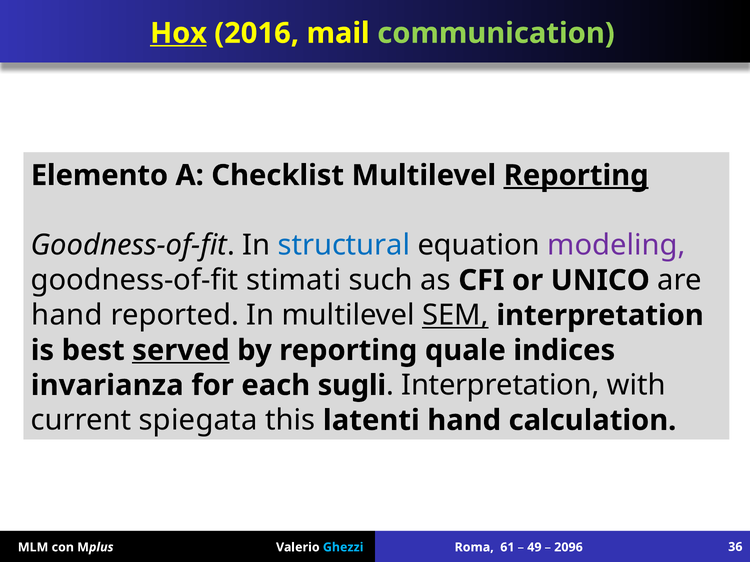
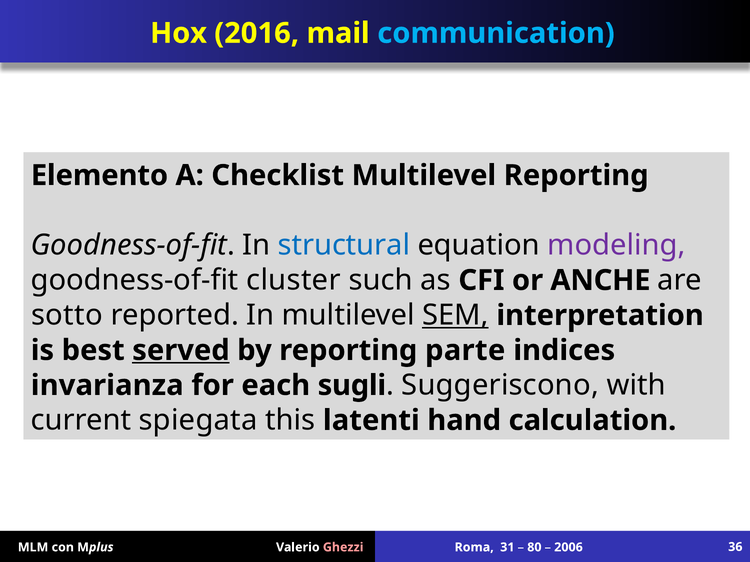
Hox underline: present -> none
communication colour: light green -> light blue
Reporting at (576, 176) underline: present -> none
stimati: stimati -> cluster
UNICO: UNICO -> ANCHE
hand at (67, 316): hand -> sotto
quale: quale -> parte
Interpretation at (500, 386): Interpretation -> Suggeriscono
Ghezzi colour: light blue -> pink
61: 61 -> 31
49: 49 -> 80
2096: 2096 -> 2006
